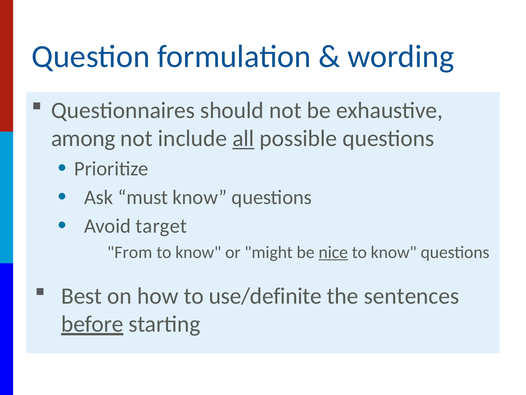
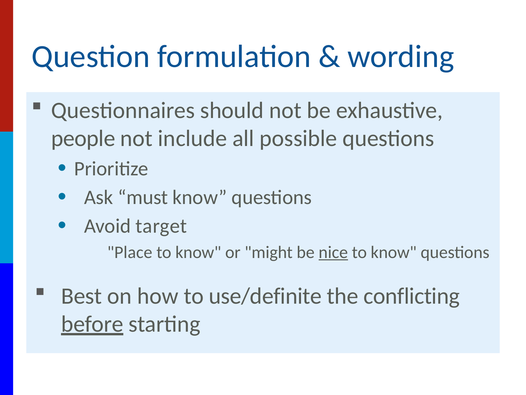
among: among -> people
all underline: present -> none
From: From -> Place
sentences: sentences -> conflicting
